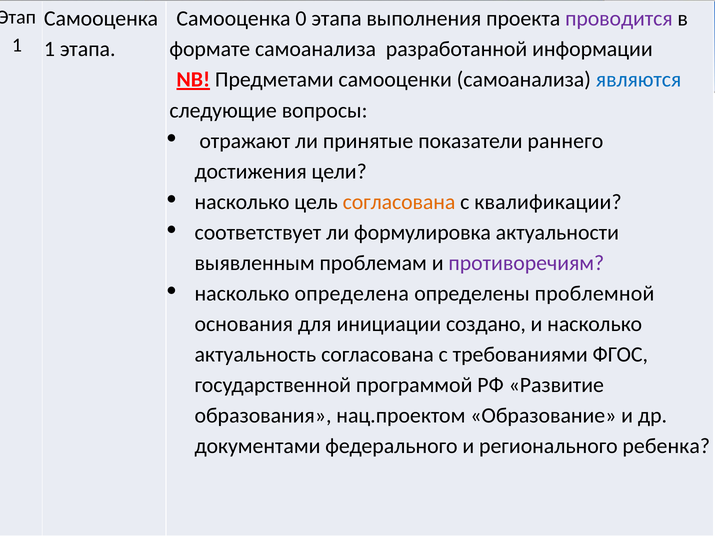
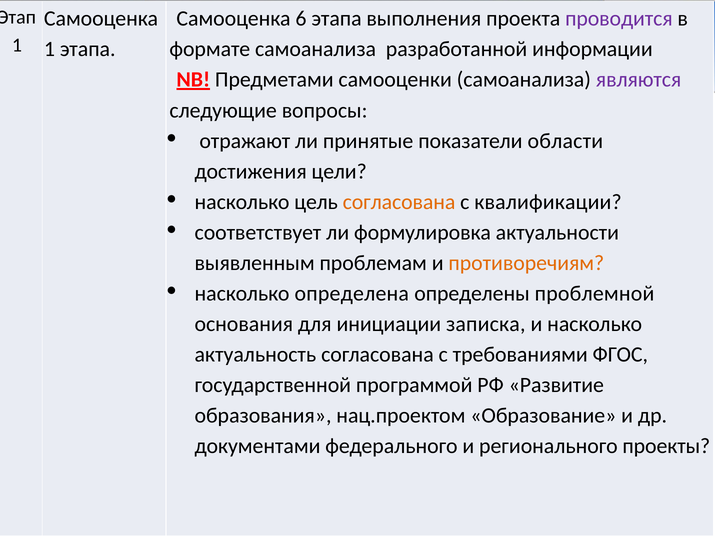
0: 0 -> 6
являются colour: blue -> purple
раннего: раннего -> области
противоречиям colour: purple -> orange
создано: создано -> записка
ребенка: ребенка -> проекты
